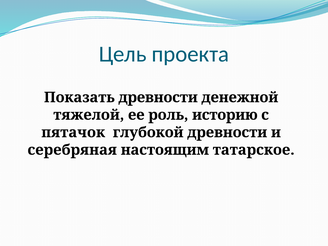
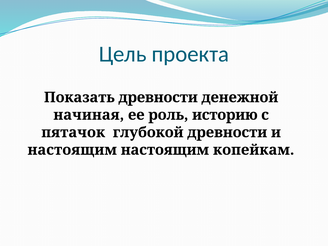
тяжелой: тяжелой -> начиная
серебряная at (72, 150): серебряная -> настоящим
татарское: татарское -> копейкам
